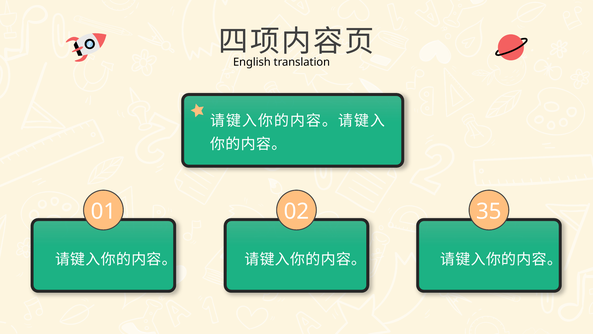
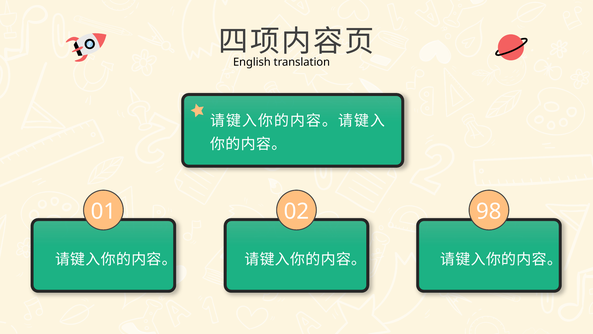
35: 35 -> 98
